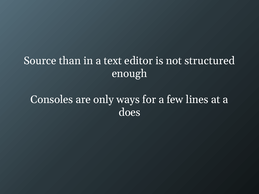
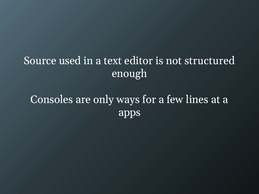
than: than -> used
does: does -> apps
